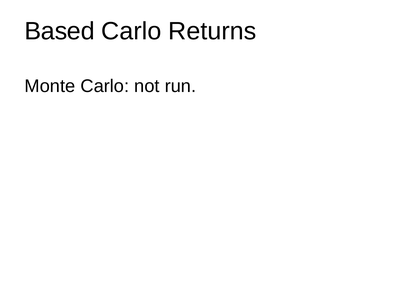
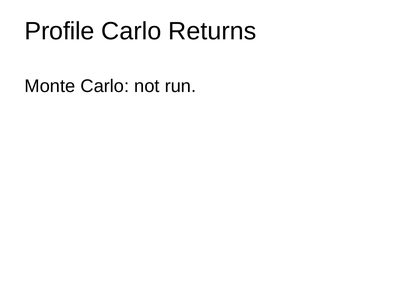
Based: Based -> Profile
